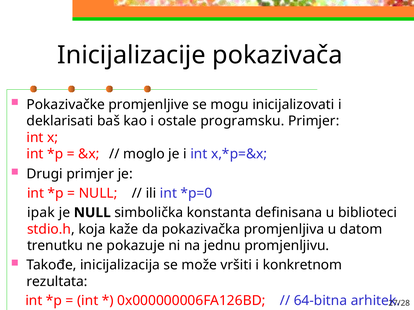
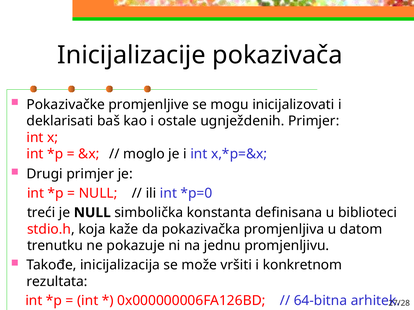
programsku: programsku -> ugnježdenih
ipak: ipak -> treći
